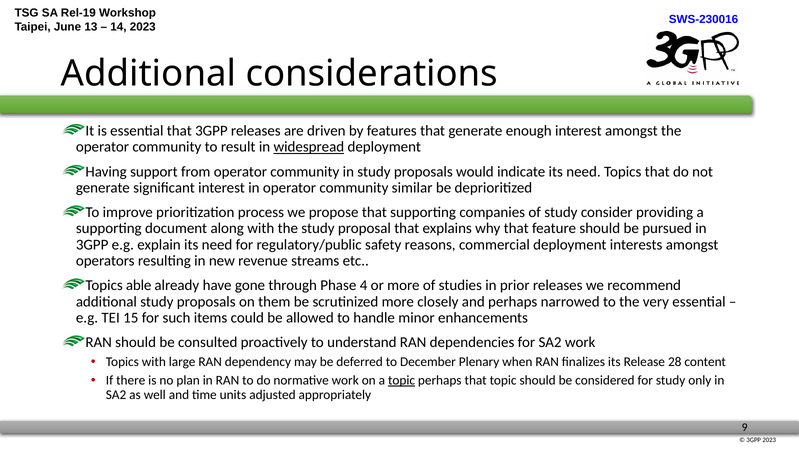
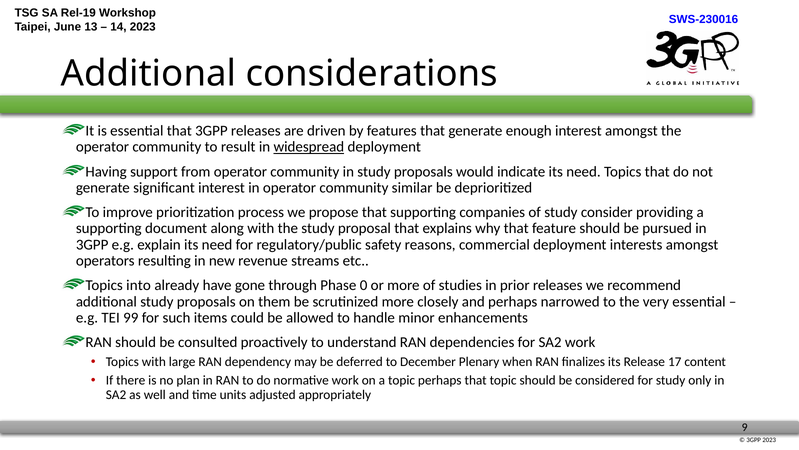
able: able -> into
4: 4 -> 0
15: 15 -> 99
28: 28 -> 17
topic at (402, 380) underline: present -> none
